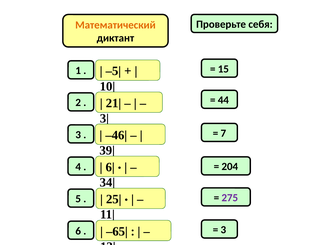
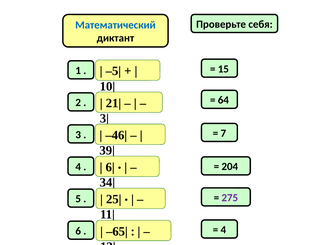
Математический colour: orange -> blue
44: 44 -> 64
3 at (223, 229): 3 -> 4
